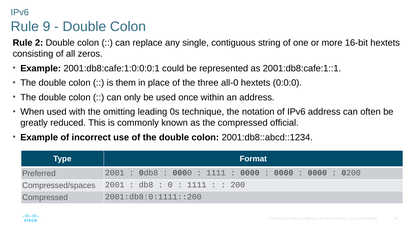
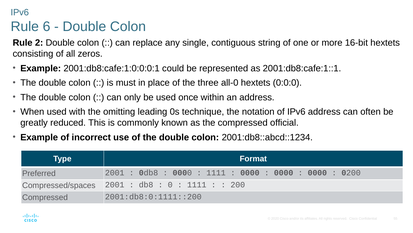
9: 9 -> 6
them: them -> must
